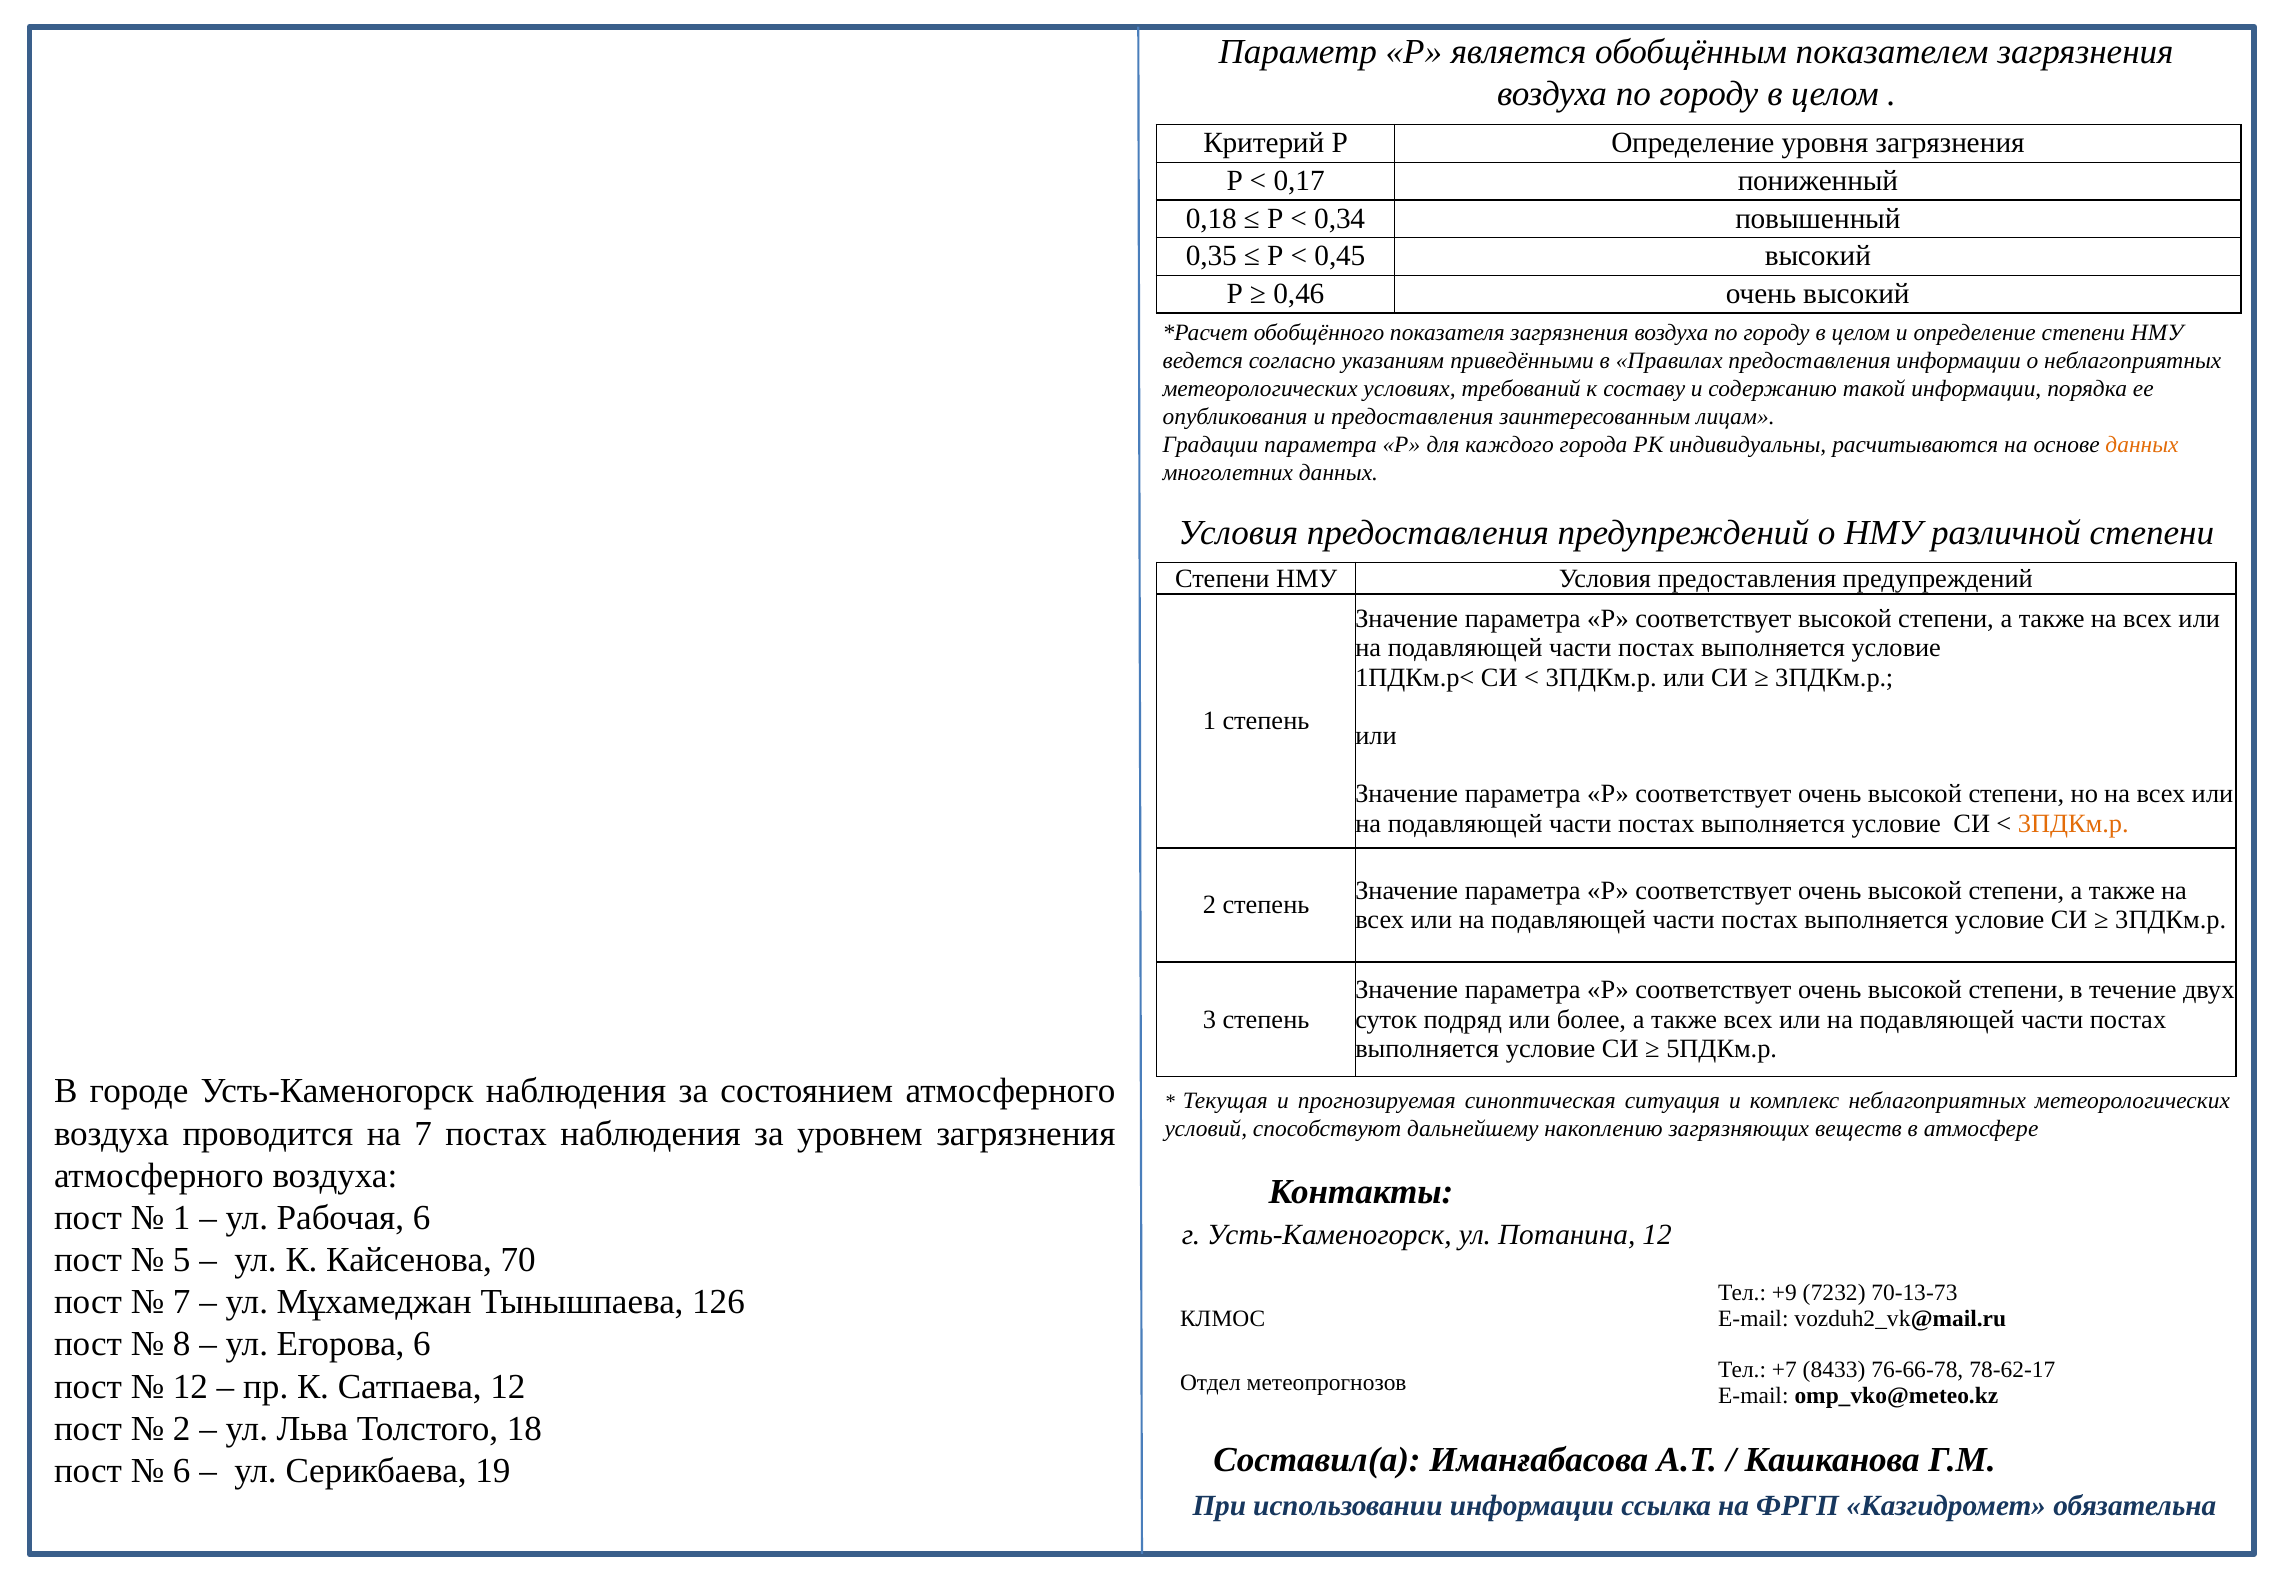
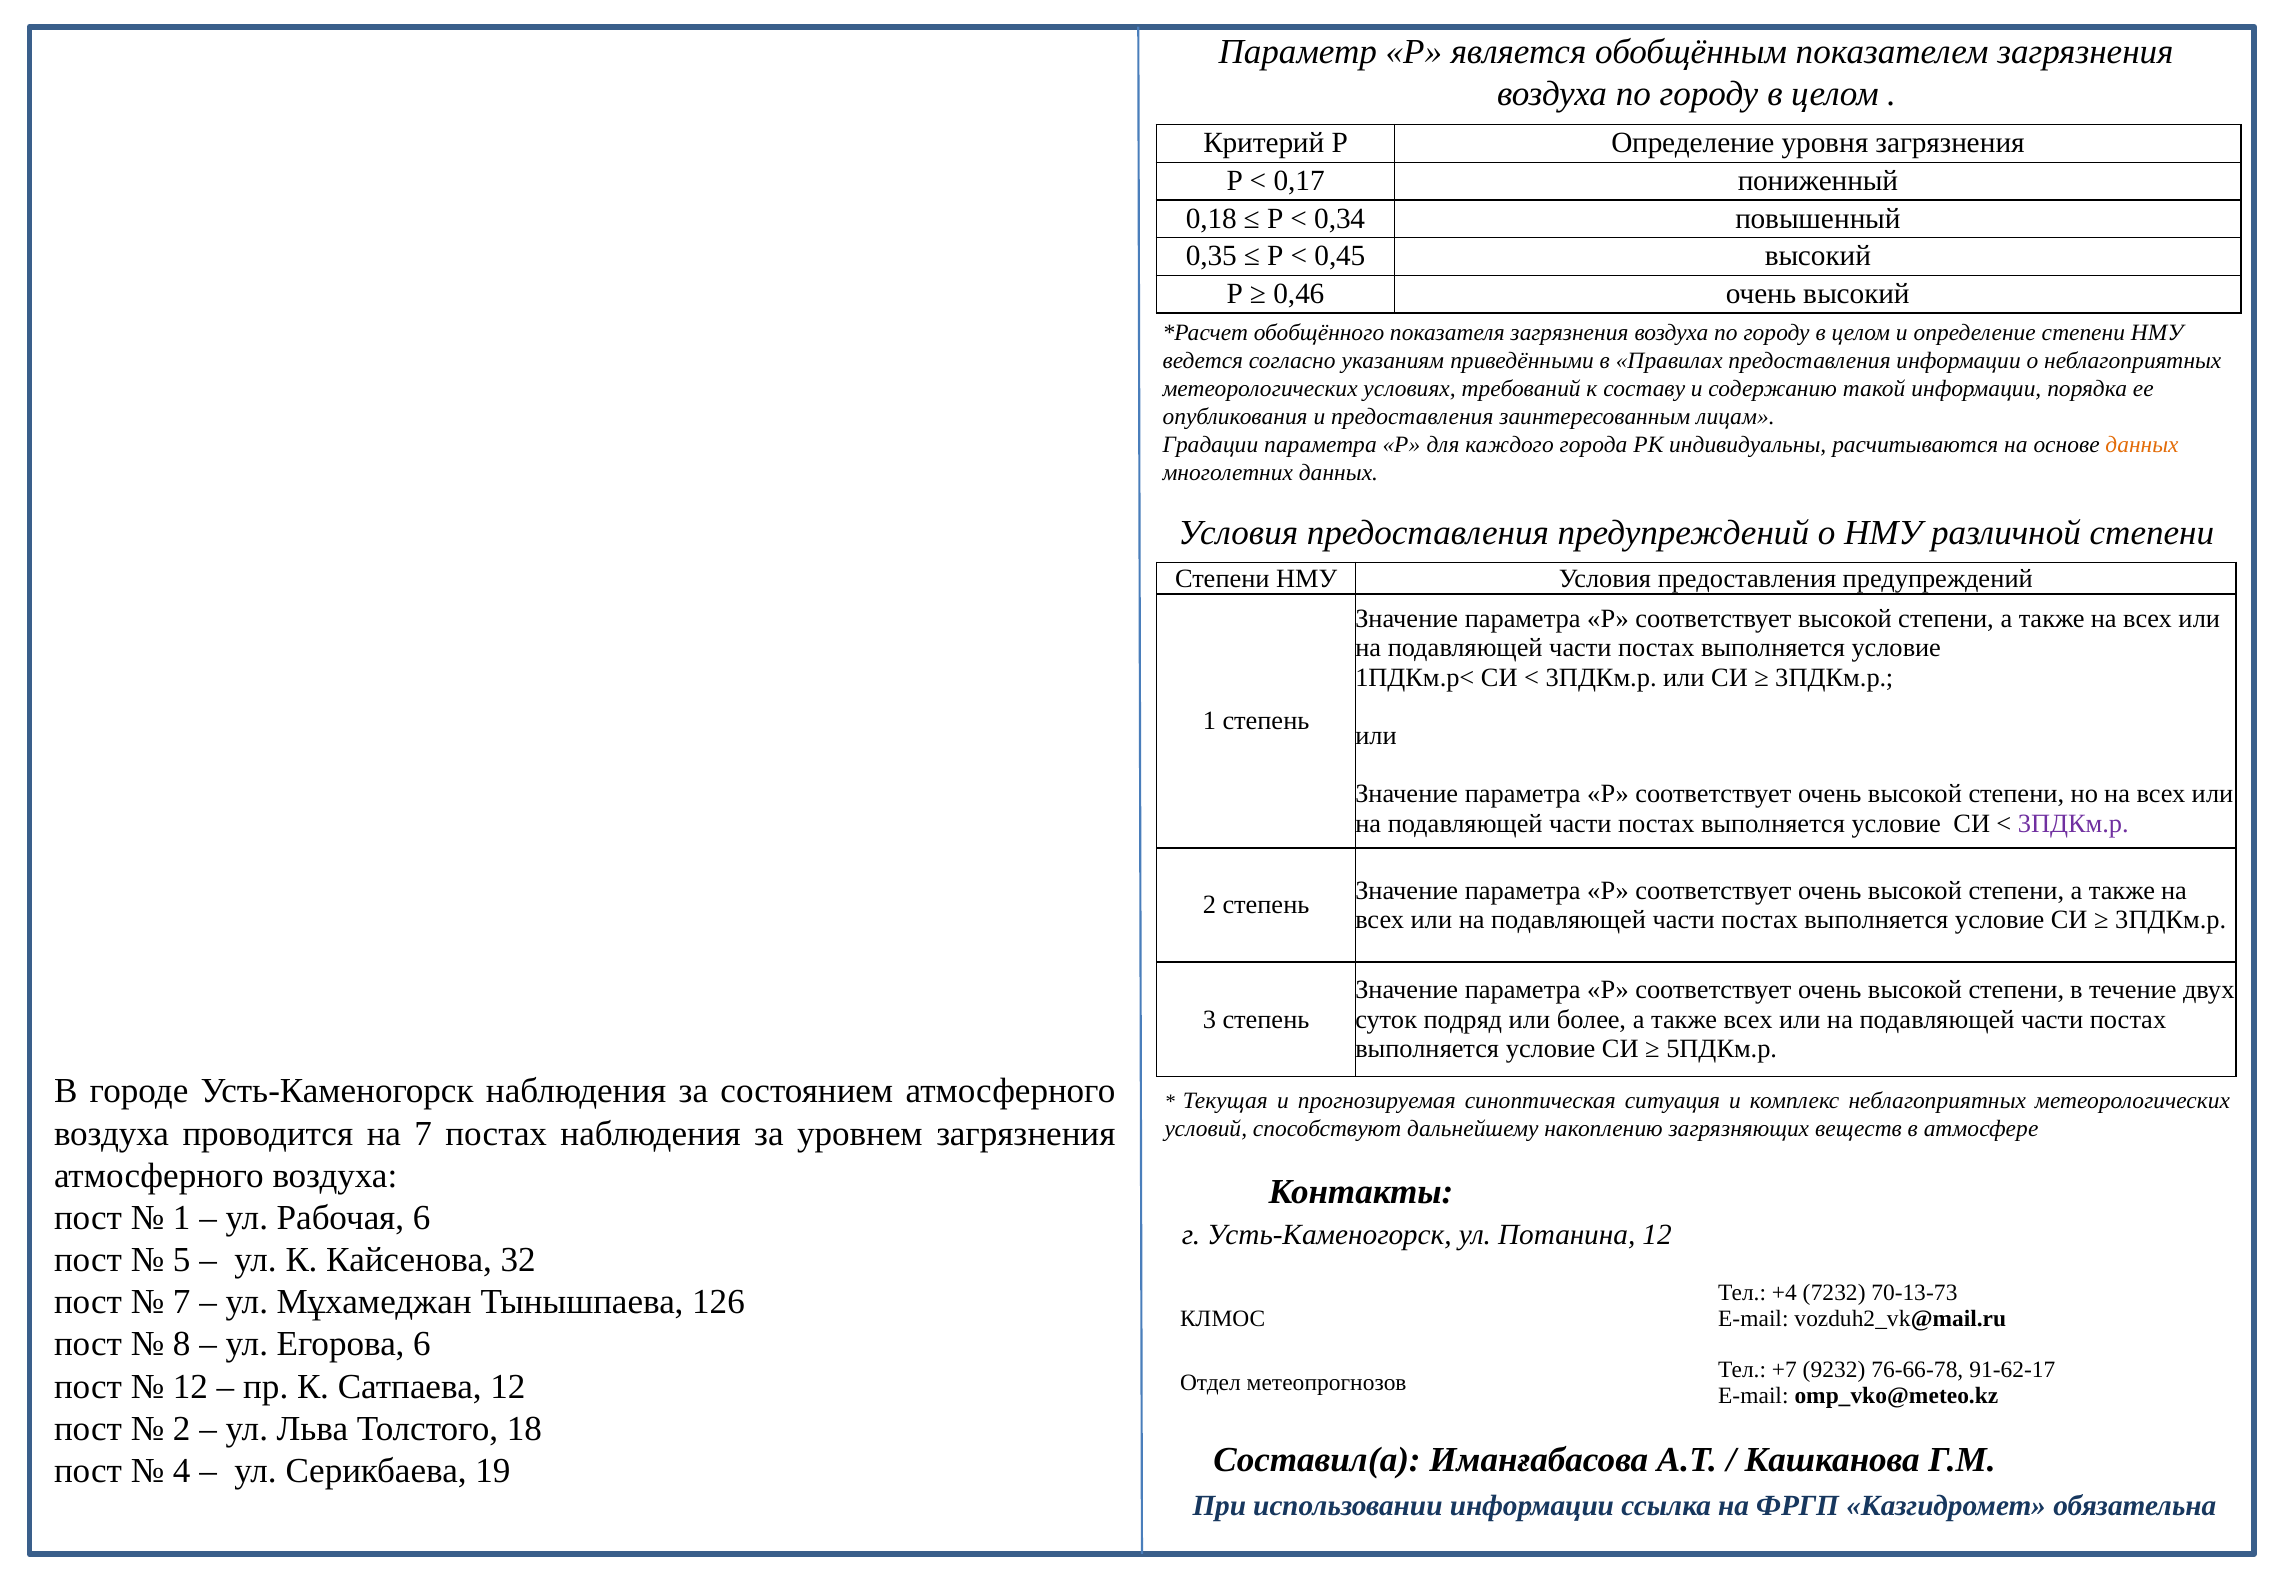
3ПДКм.р at (2073, 824) colour: orange -> purple
70: 70 -> 32
+9: +9 -> +4
8433: 8433 -> 9232
78-62-17: 78-62-17 -> 91-62-17
6 at (182, 1471): 6 -> 4
